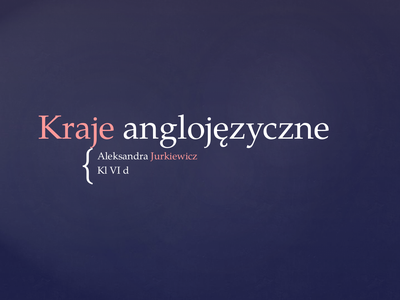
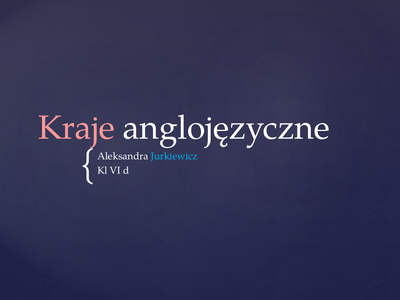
Jurkiewicz colour: pink -> light blue
